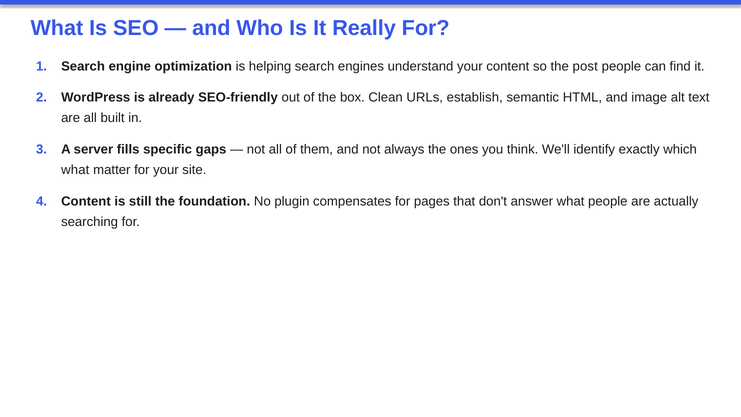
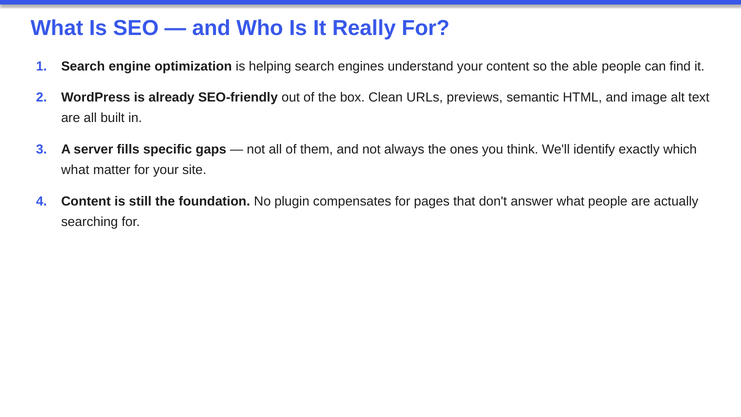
post: post -> able
establish: establish -> previews
